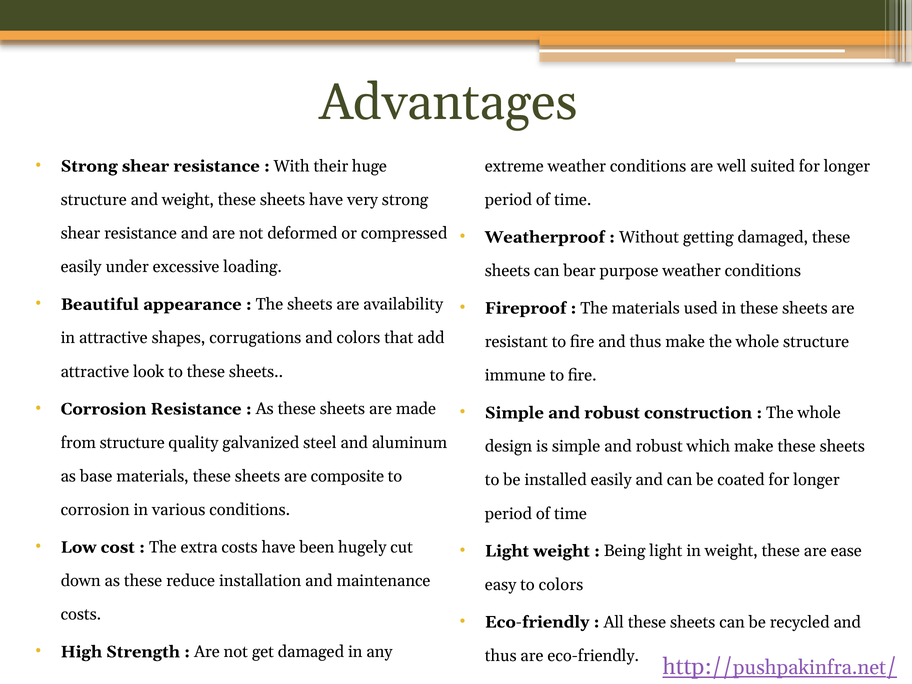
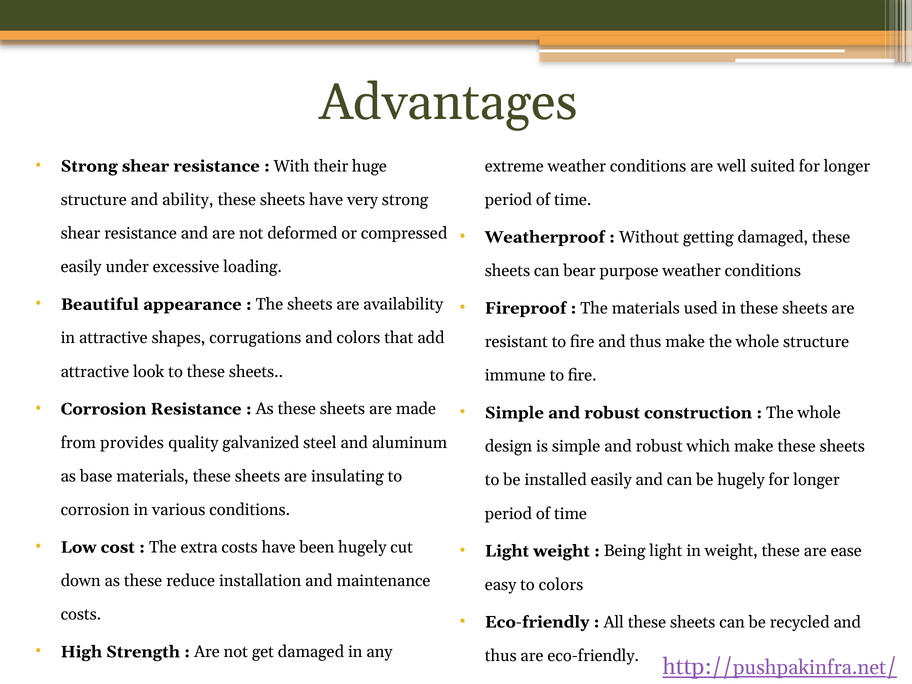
and weight: weight -> ability
from structure: structure -> provides
composite: composite -> insulating
be coated: coated -> hugely
